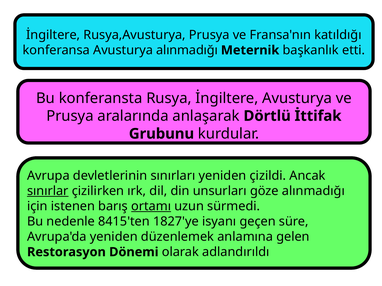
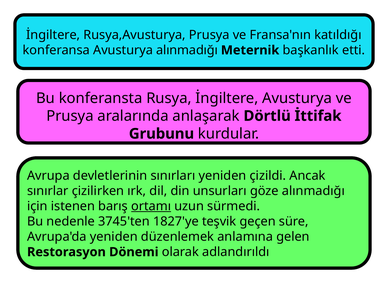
sınırlar underline: present -> none
8415'ten: 8415'ten -> 3745'ten
isyanı: isyanı -> teşvik
